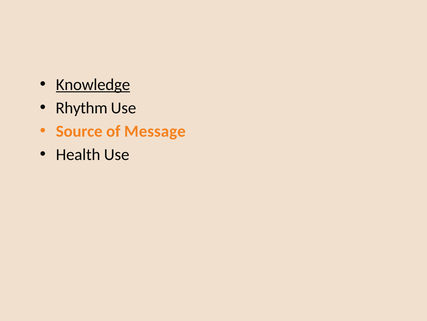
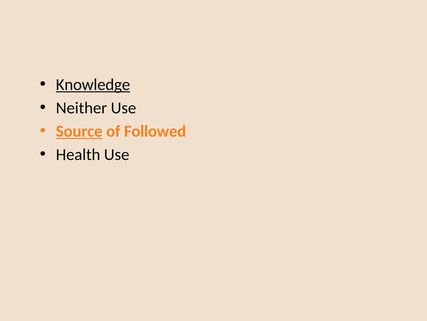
Rhythm: Rhythm -> Neither
Source underline: none -> present
Message: Message -> Followed
